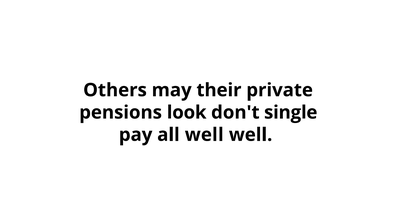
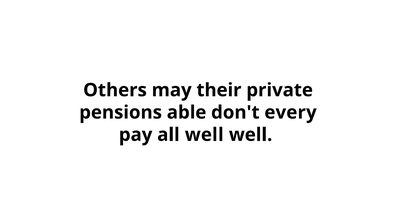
look: look -> able
single: single -> every
